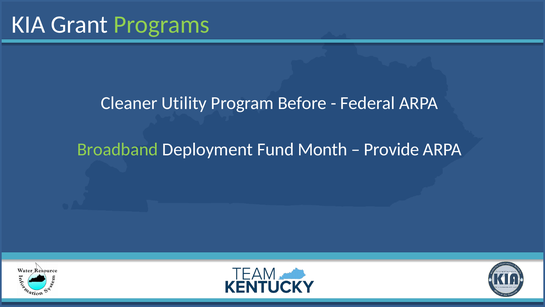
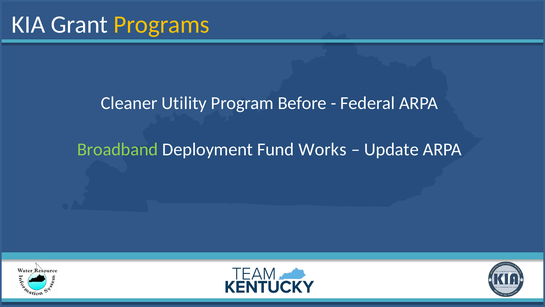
Programs colour: light green -> yellow
Month: Month -> Works
Provide: Provide -> Update
